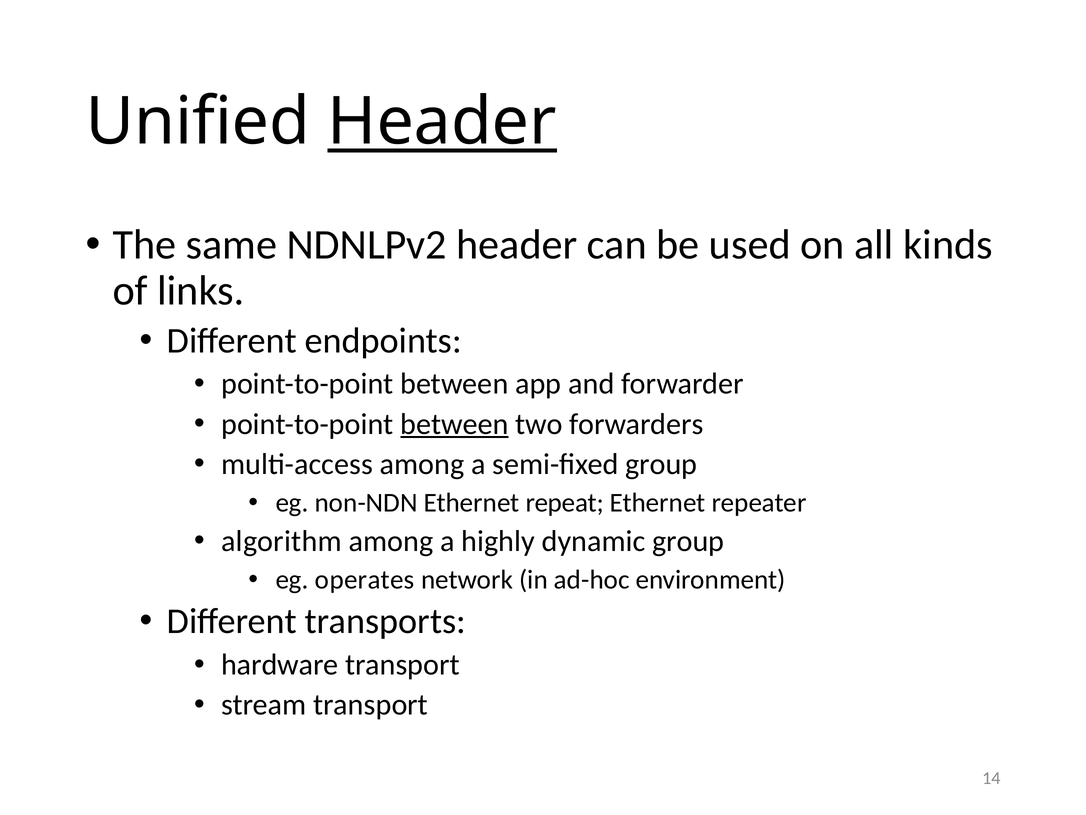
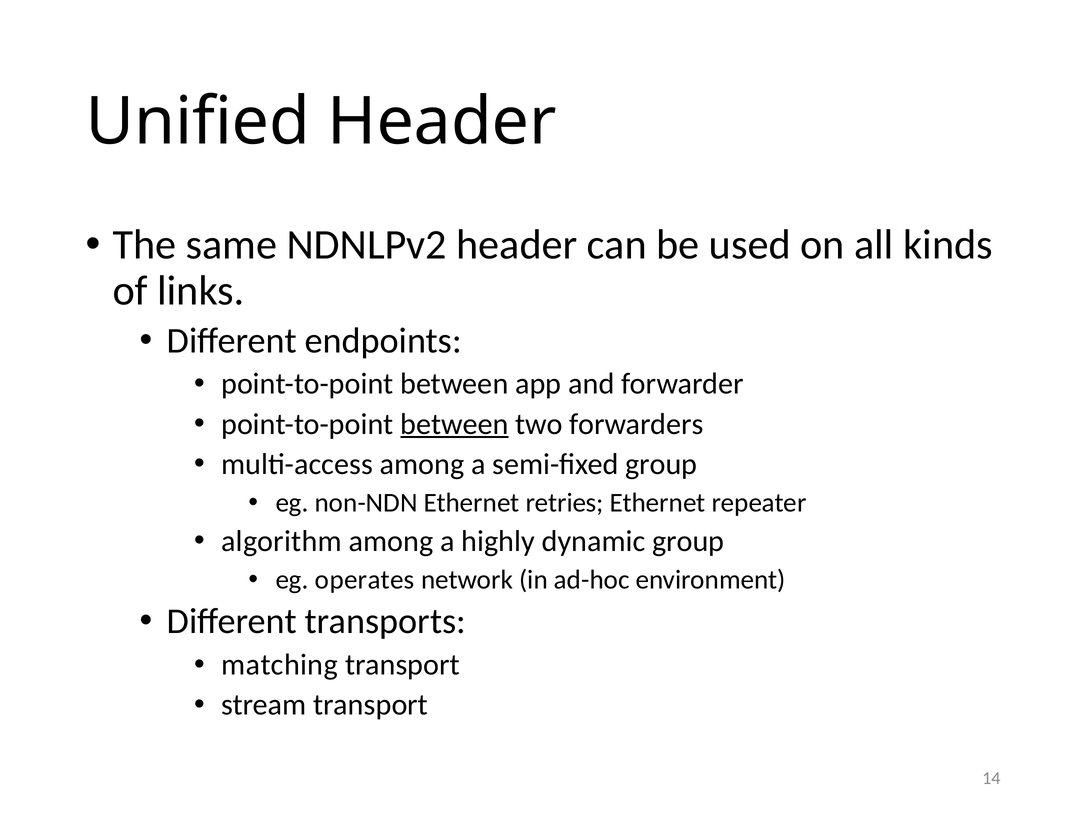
Header at (442, 122) underline: present -> none
repeat: repeat -> retries
hardware: hardware -> matching
